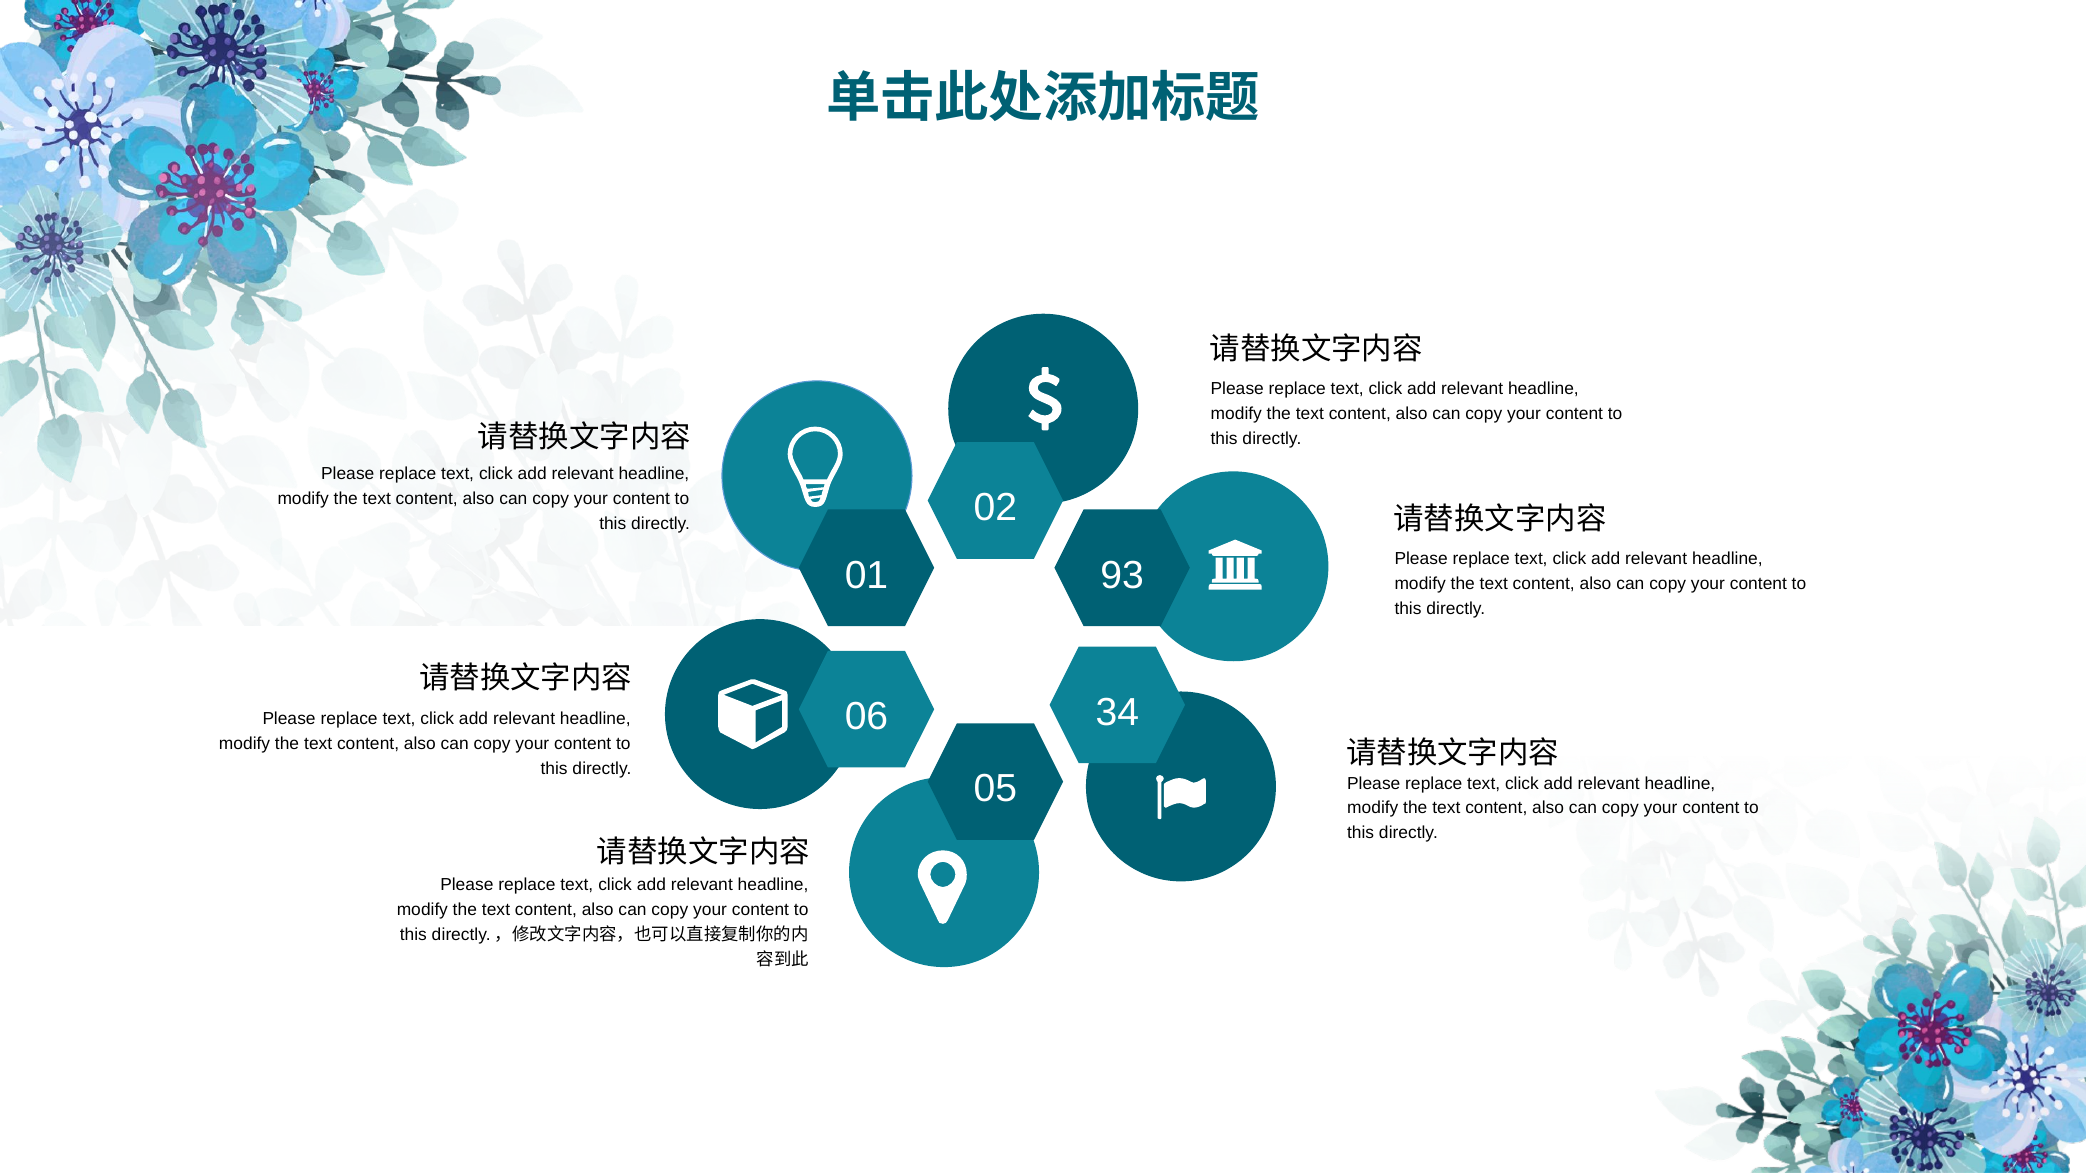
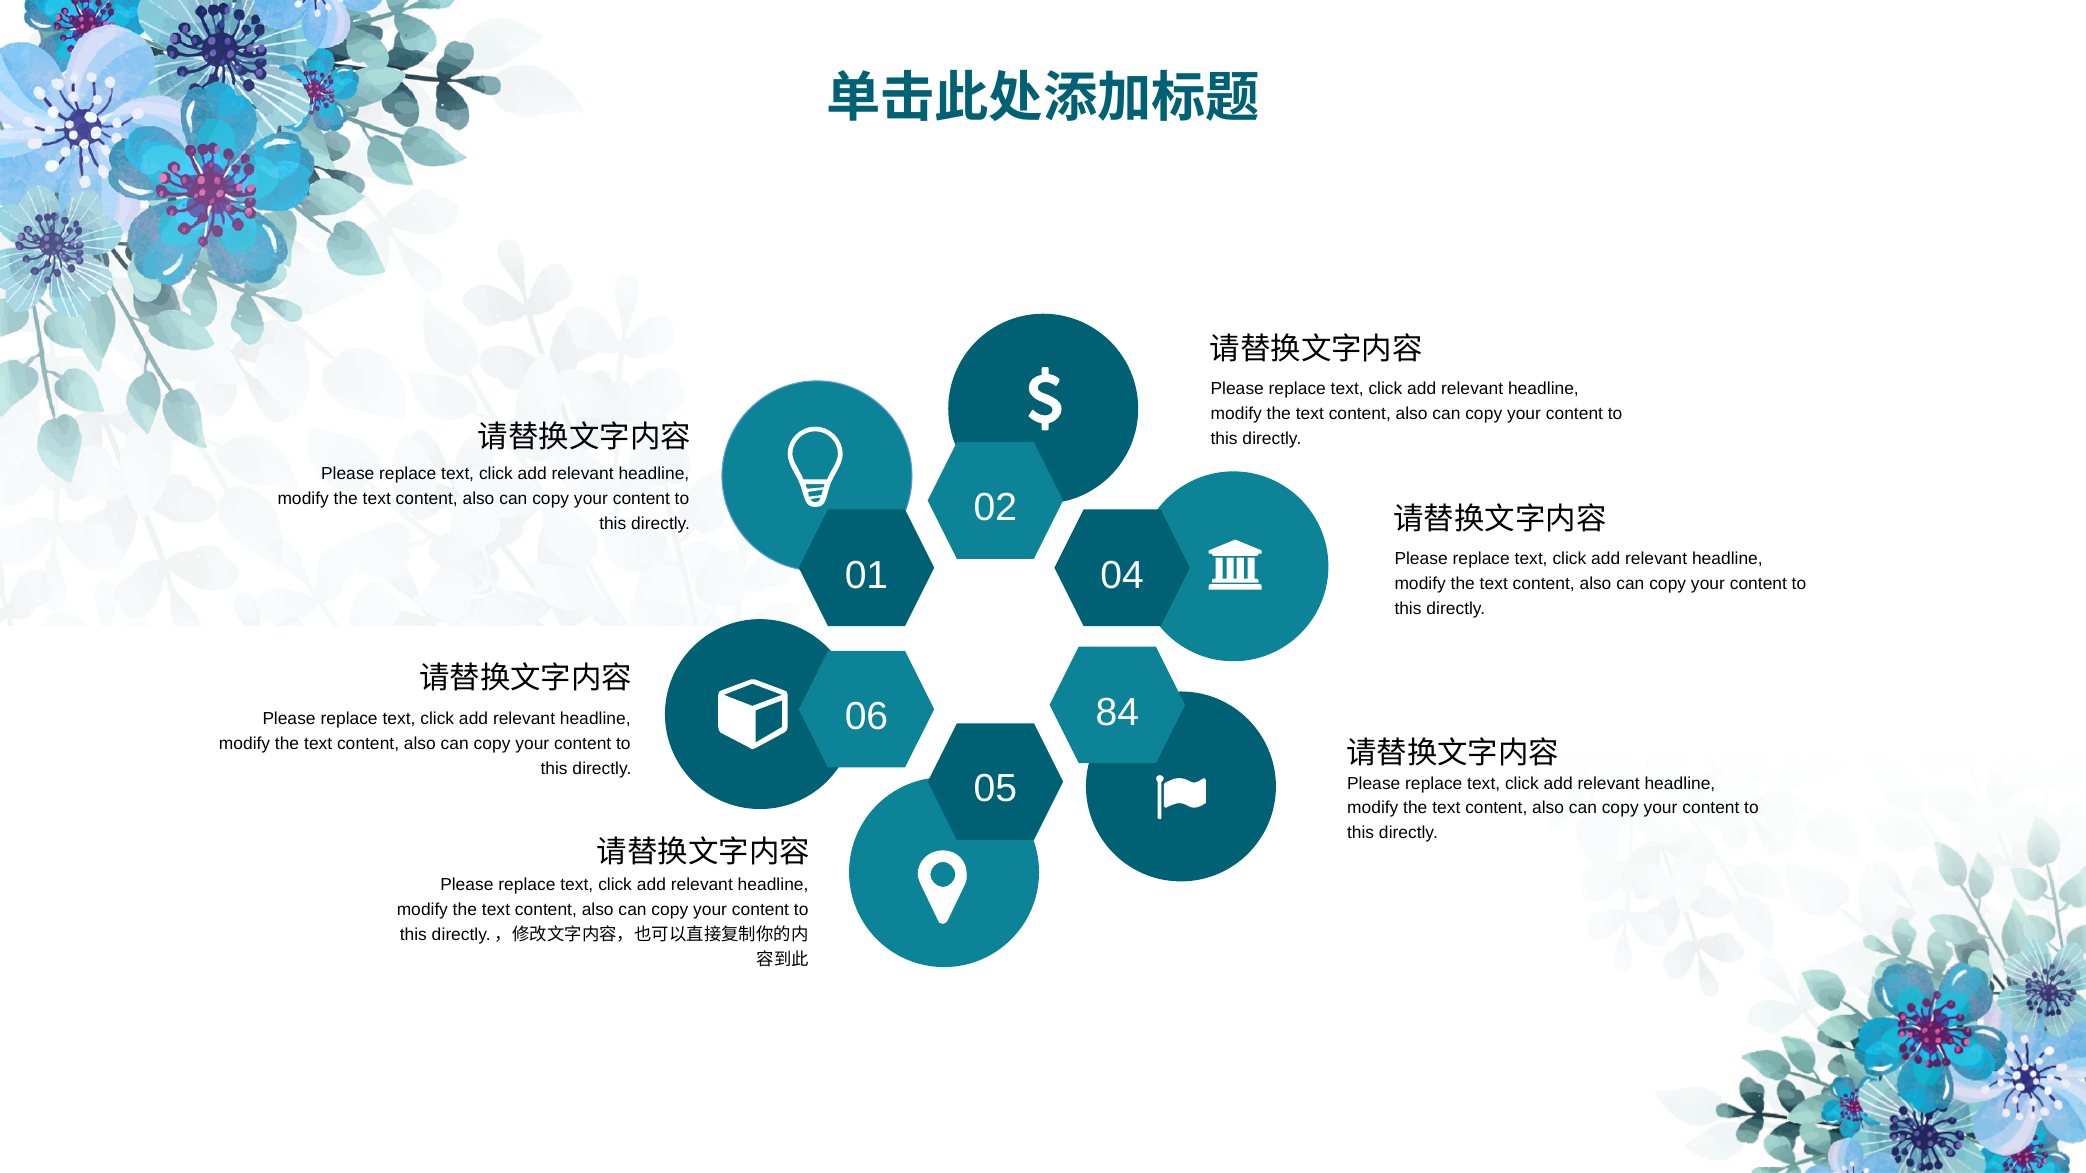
93: 93 -> 04
34: 34 -> 84
